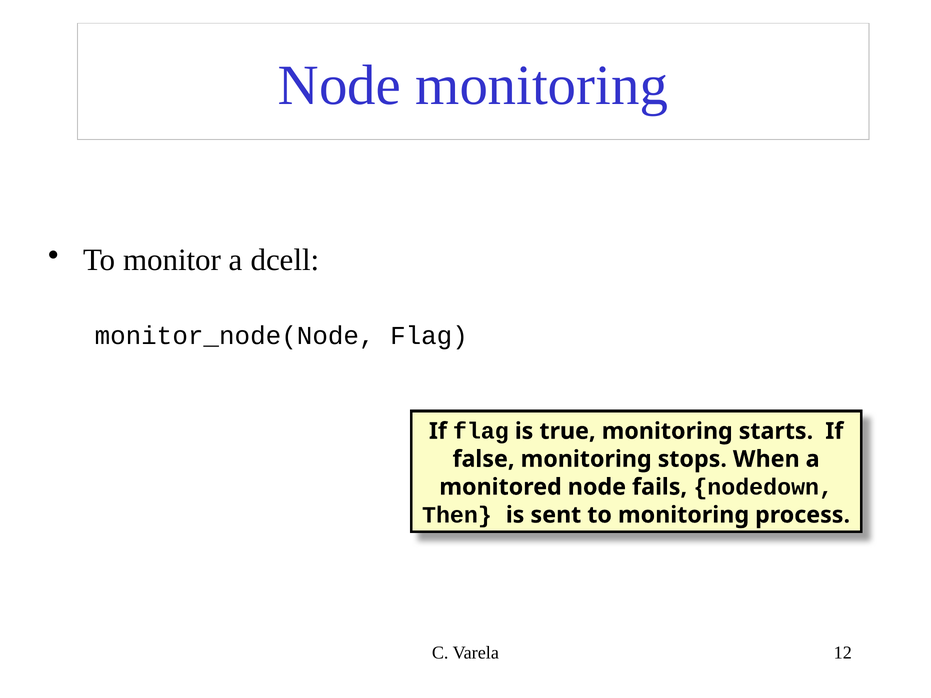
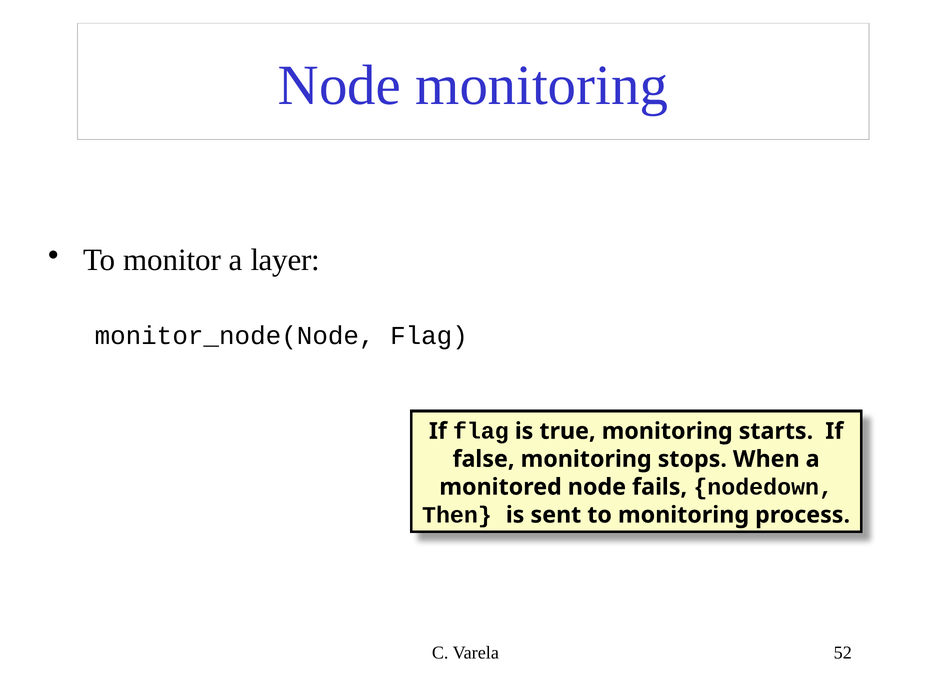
dcell: dcell -> layer
12: 12 -> 52
